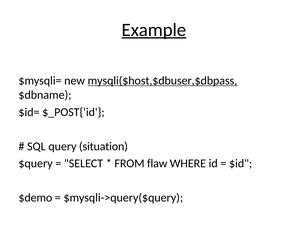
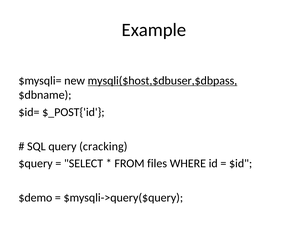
Example underline: present -> none
situation: situation -> cracking
flaw: flaw -> files
